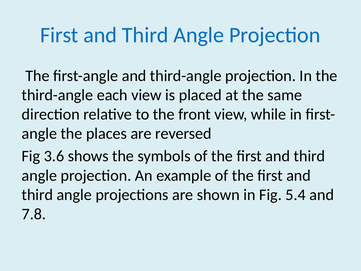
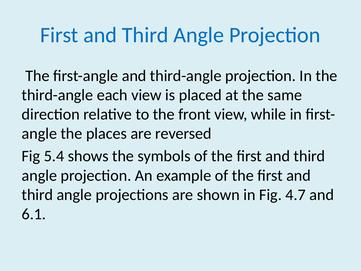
3.6: 3.6 -> 5.4
5.4: 5.4 -> 4.7
7.8: 7.8 -> 6.1
